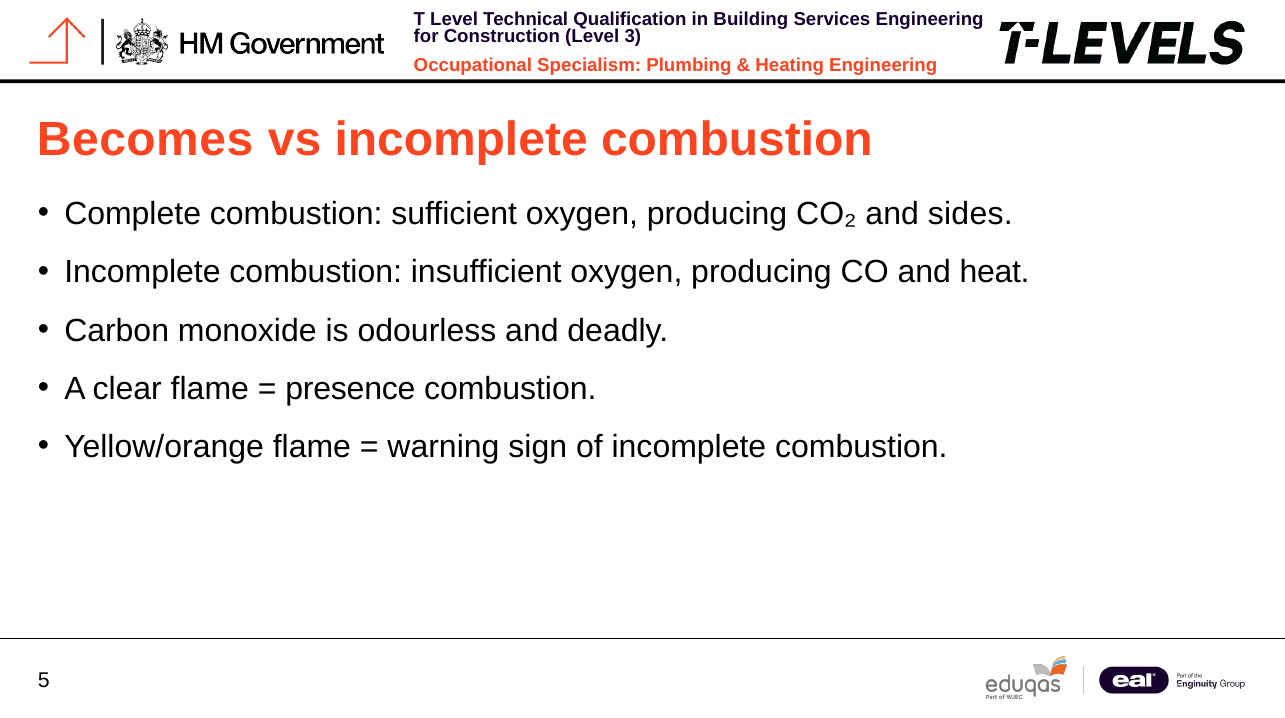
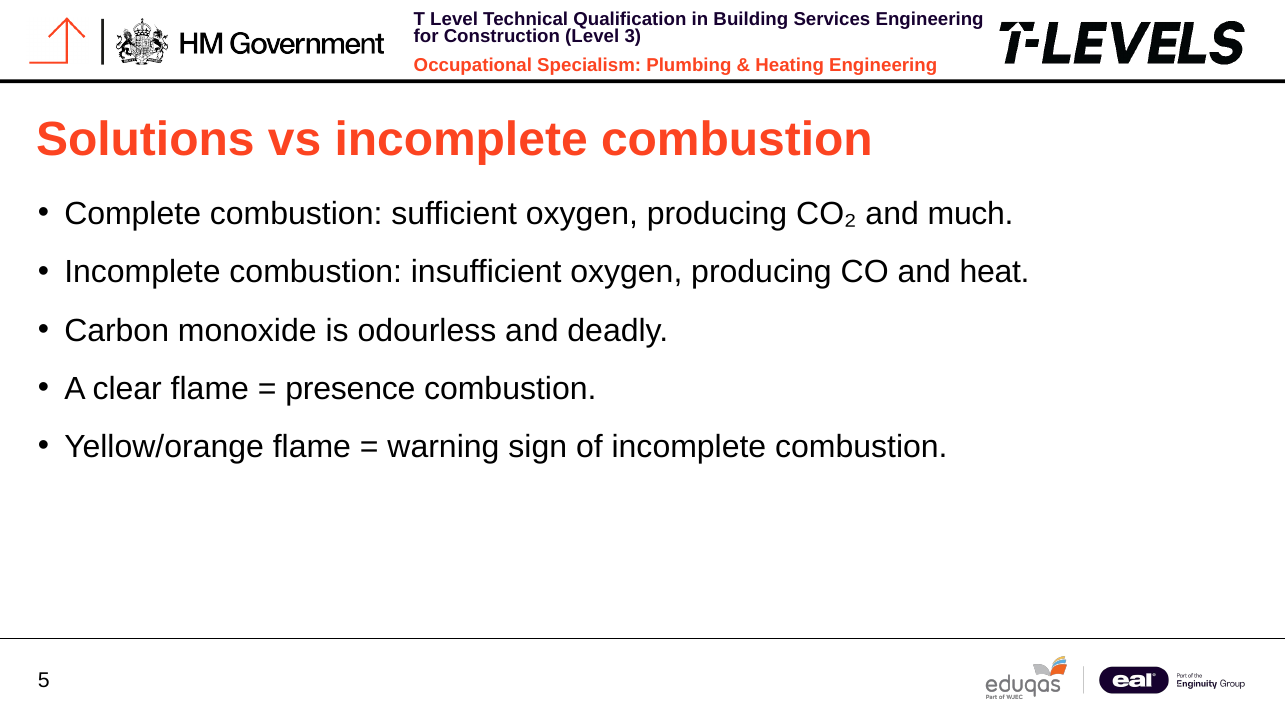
Becomes: Becomes -> Solutions
sides: sides -> much
